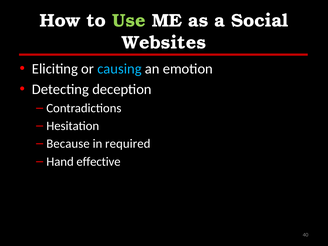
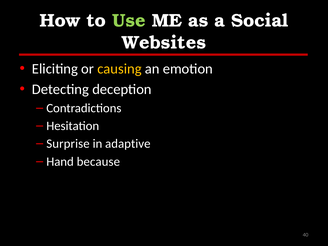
causing colour: light blue -> yellow
Because: Because -> Surprise
required: required -> adaptive
effective: effective -> because
